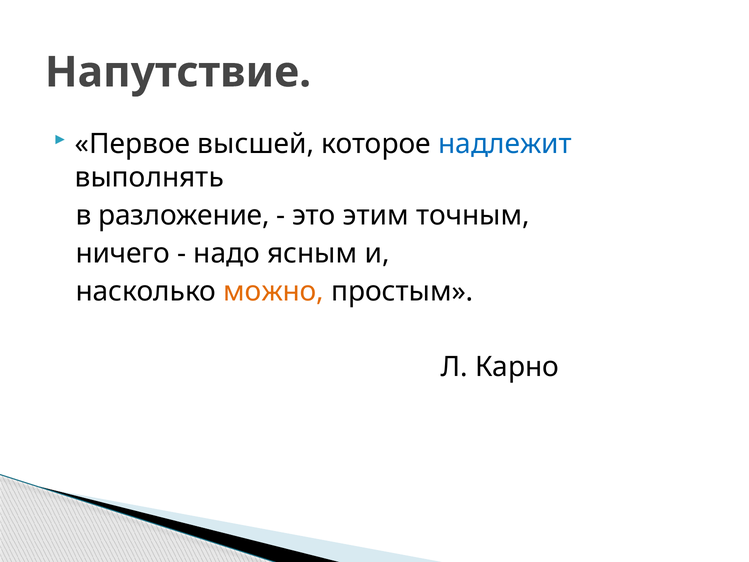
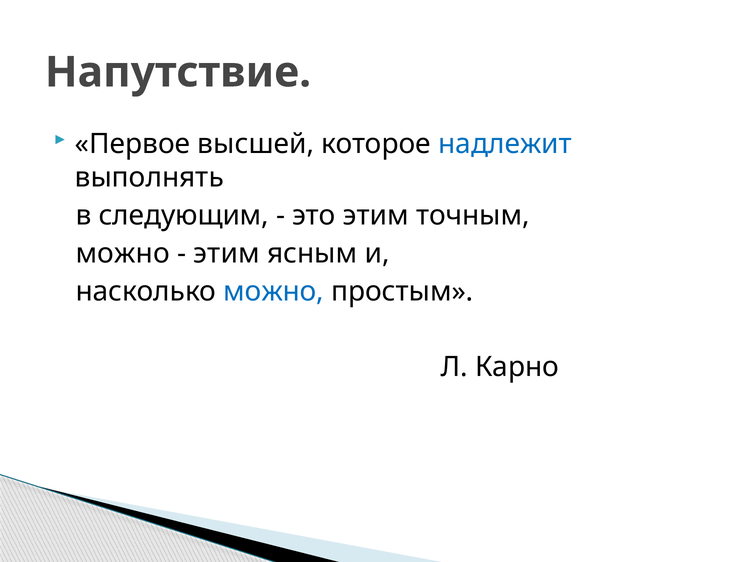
разложение: разложение -> следующим
ничего at (123, 253): ничего -> можно
надо at (227, 253): надо -> этим
можно at (274, 291) colour: orange -> blue
